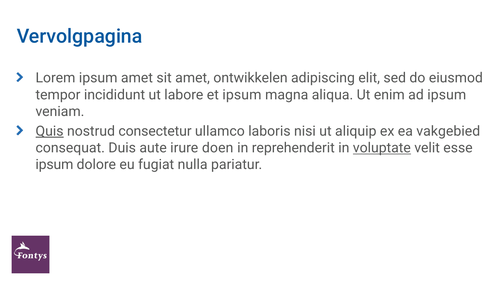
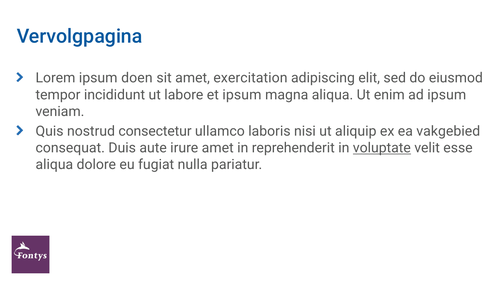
ipsum amet: amet -> doen
ontwikkelen: ontwikkelen -> exercitation
Quis underline: present -> none
irure doen: doen -> amet
ipsum at (54, 165): ipsum -> aliqua
